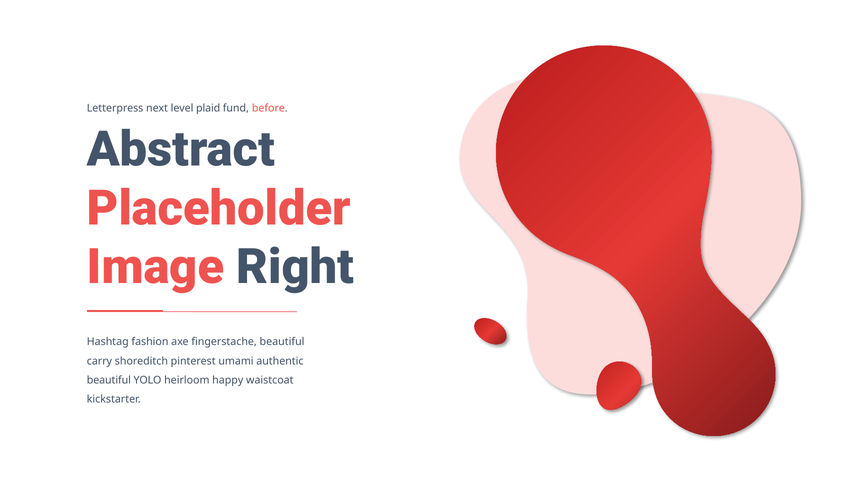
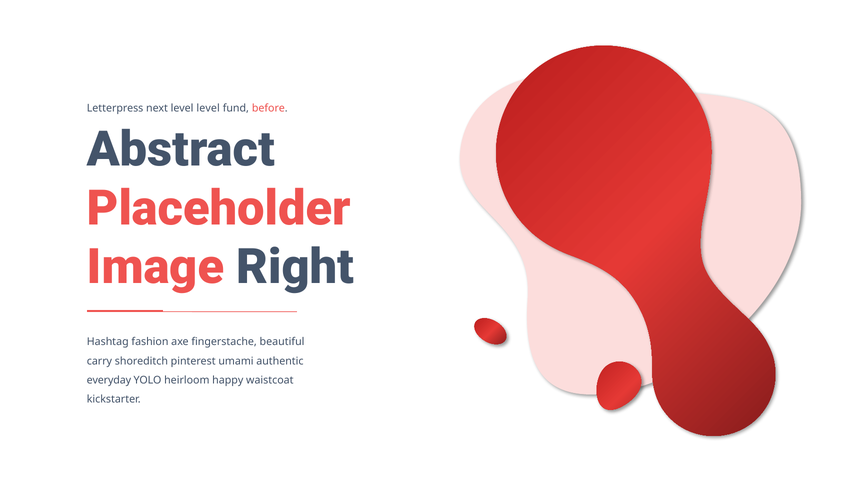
level plaid: plaid -> level
beautiful at (109, 380): beautiful -> everyday
